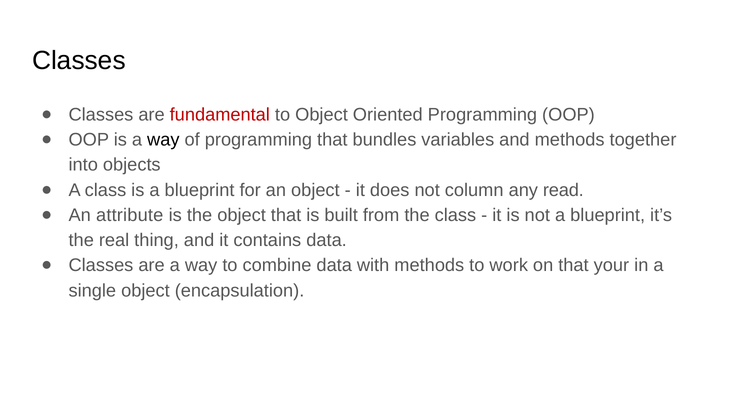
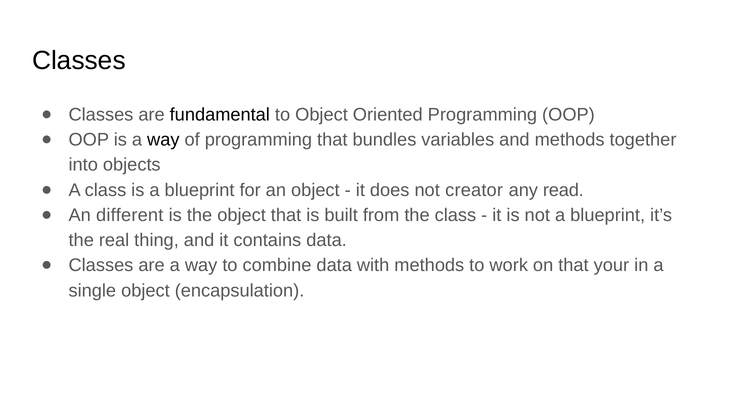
fundamental colour: red -> black
column: column -> creator
attribute: attribute -> different
